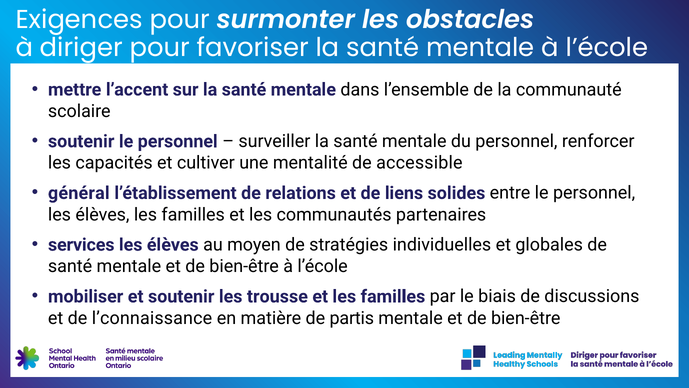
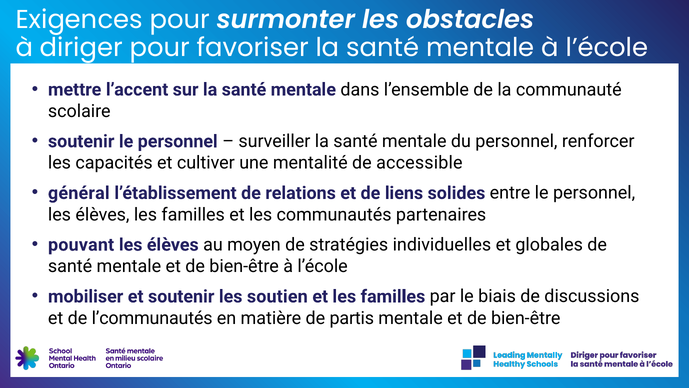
services: services -> pouvant
trousse: trousse -> soutien
l’connaissance: l’connaissance -> l’communautés
